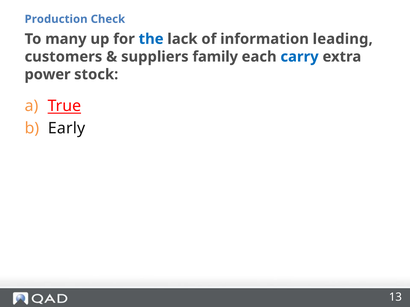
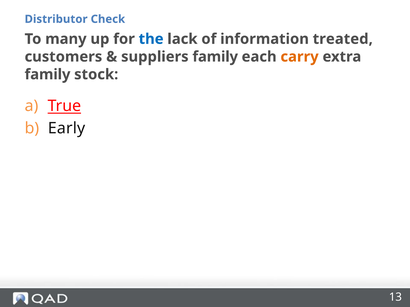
Production: Production -> Distributor
leading: leading -> treated
carry colour: blue -> orange
power at (48, 75): power -> family
